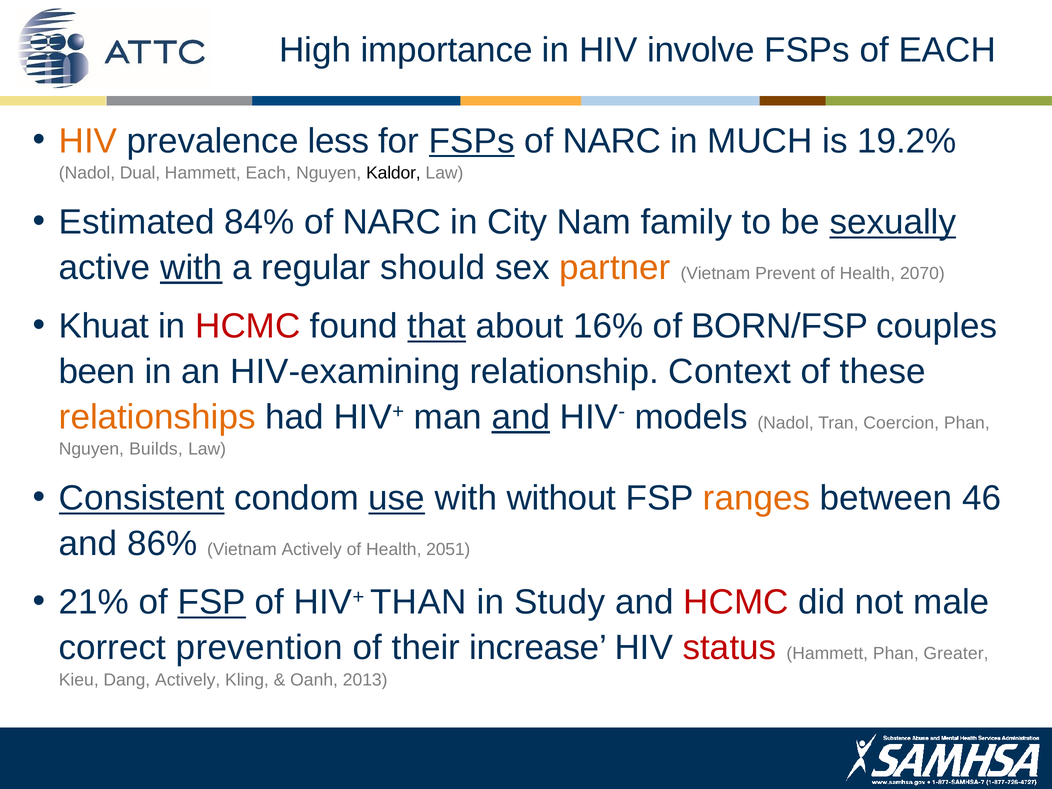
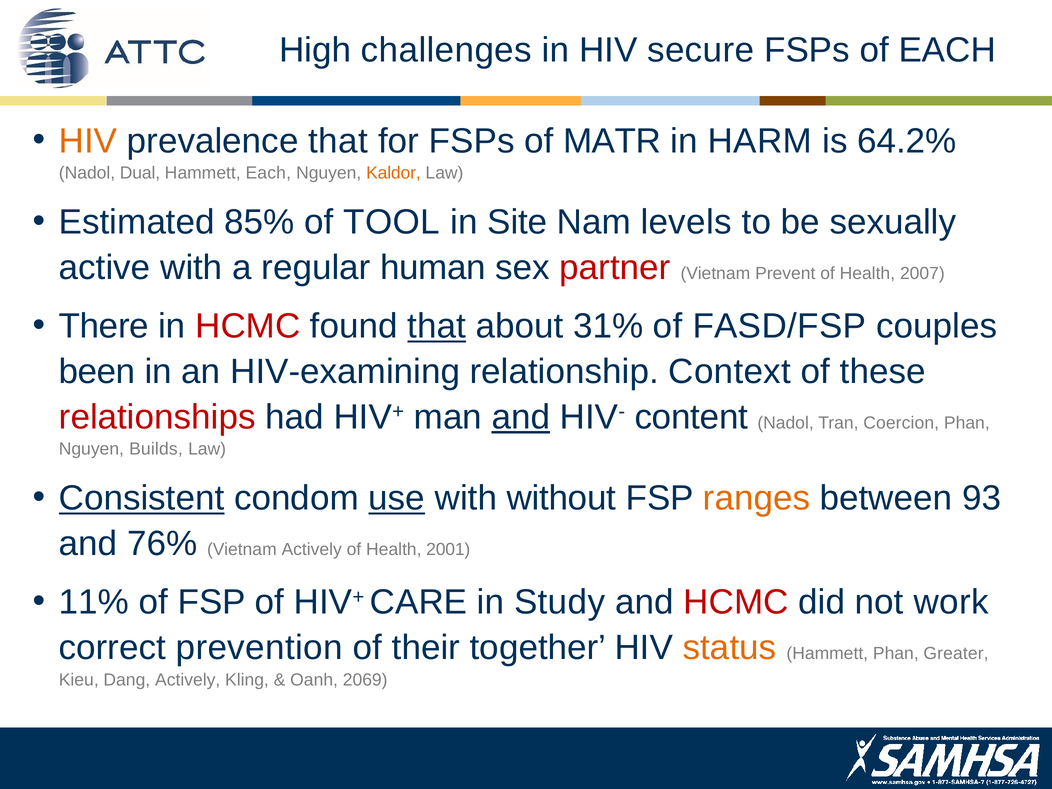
importance: importance -> challenges
involve: involve -> secure
prevalence less: less -> that
FSPs at (472, 141) underline: present -> none
NARC at (612, 141): NARC -> MATR
MUCH: MUCH -> HARM
19.2%: 19.2% -> 64.2%
Kaldor colour: black -> orange
84%: 84% -> 85%
NARC at (392, 222): NARC -> TOOL
City: City -> Site
family: family -> levels
sexually underline: present -> none
with at (191, 268) underline: present -> none
should: should -> human
partner colour: orange -> red
2070: 2070 -> 2007
Khuat: Khuat -> There
16%: 16% -> 31%
BORN/FSP: BORN/FSP -> FASD/FSP
relationships colour: orange -> red
models: models -> content
46: 46 -> 93
86%: 86% -> 76%
2051: 2051 -> 2001
21%: 21% -> 11%
FSP at (212, 602) underline: present -> none
THAN: THAN -> CARE
male: male -> work
increase: increase -> together
status colour: red -> orange
2013: 2013 -> 2069
